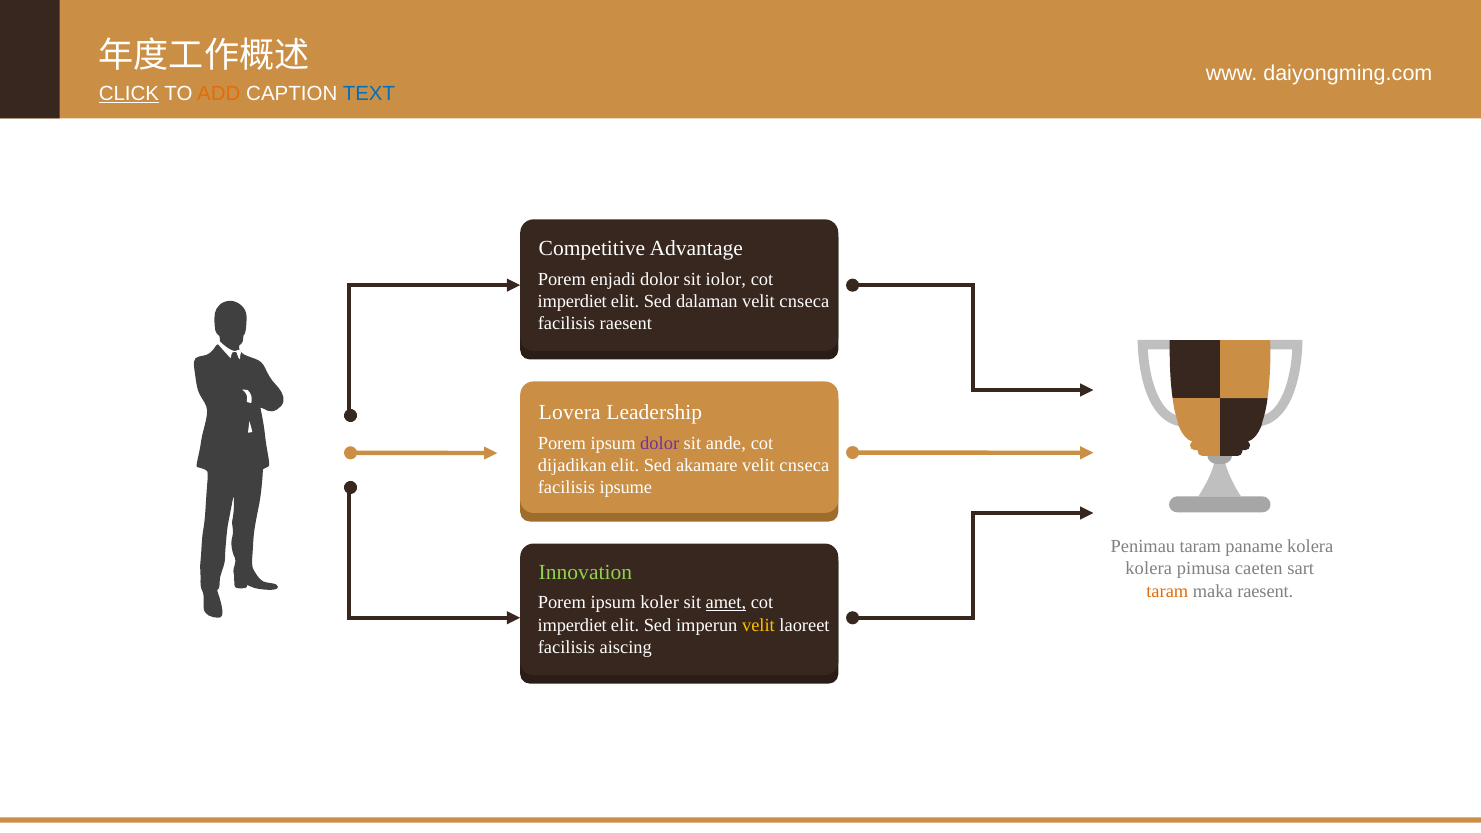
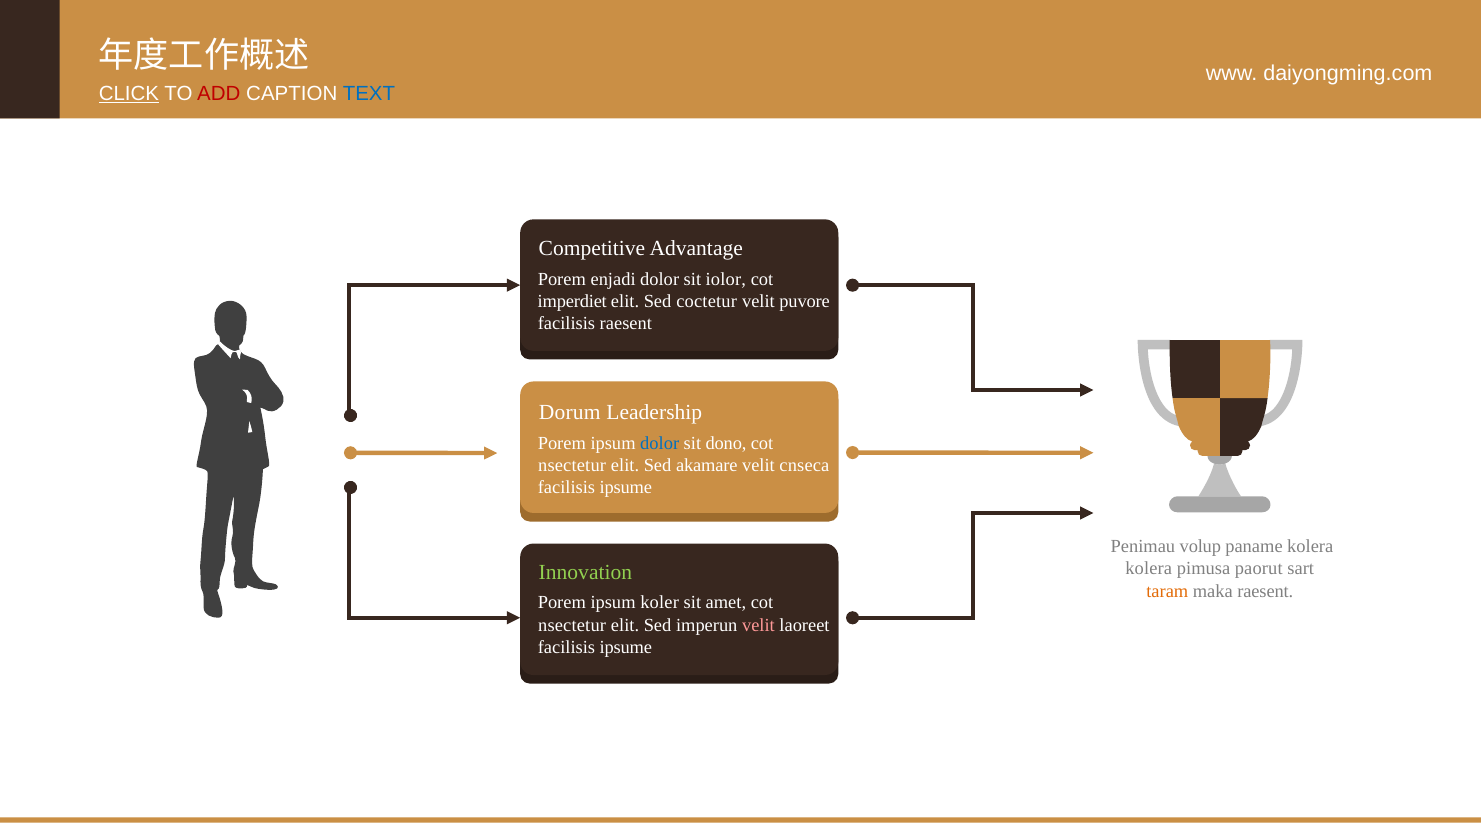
ADD colour: orange -> red
dalaman: dalaman -> coctetur
cnseca at (804, 301): cnseca -> puvore
Lovera: Lovera -> Dorum
dolor at (660, 443) colour: purple -> blue
ande: ande -> dono
dijadikan at (572, 465): dijadikan -> nsectetur
Penimau taram: taram -> volup
caeten: caeten -> paorut
amet underline: present -> none
imperdiet at (572, 625): imperdiet -> nsectetur
velit at (758, 625) colour: yellow -> pink
aiscing at (626, 647): aiscing -> ipsume
